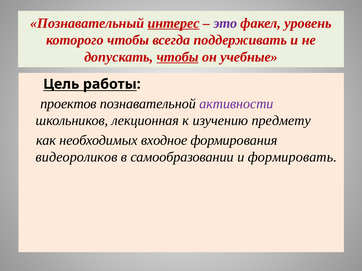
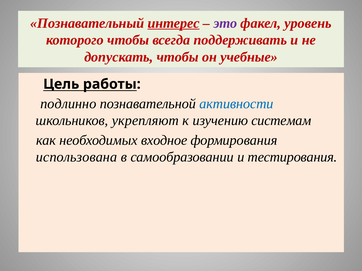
чтобы at (178, 57) underline: present -> none
проектов: проектов -> подлинно
активности colour: purple -> blue
лекционная: лекционная -> укрепляют
предмету: предмету -> системам
видеороликов: видеороликов -> использована
формировать: формировать -> тестирования
